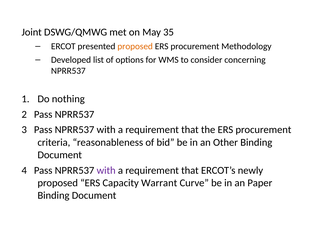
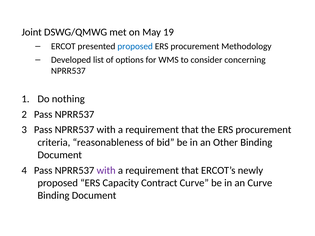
35: 35 -> 19
proposed at (135, 46) colour: orange -> blue
Warrant: Warrant -> Contract
an Paper: Paper -> Curve
